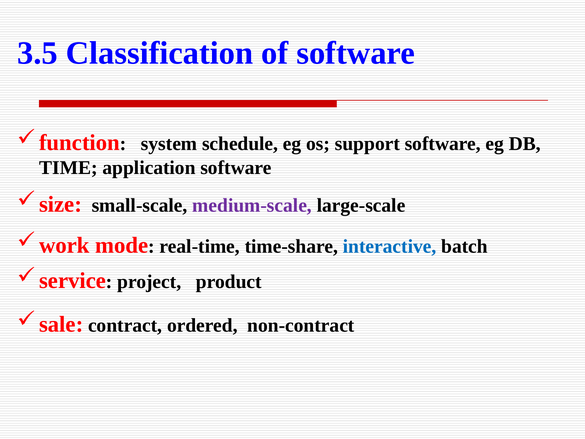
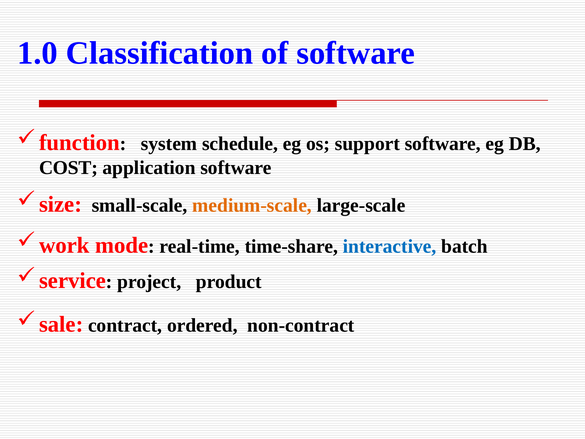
3.5: 3.5 -> 1.0
TIME: TIME -> COST
medium-scale colour: purple -> orange
